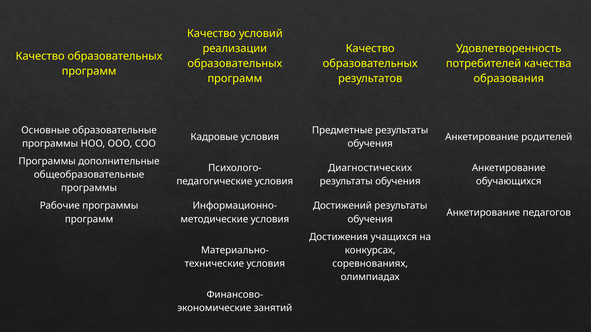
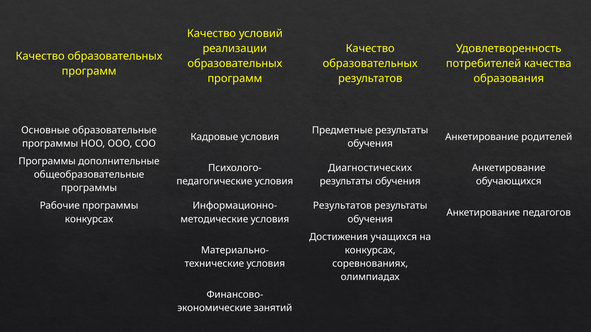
Достижений at (342, 206): Достижений -> Результатов
программ at (89, 219): программ -> конкурсах
